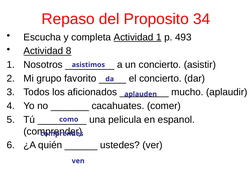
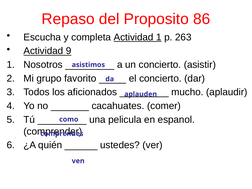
34: 34 -> 86
493: 493 -> 263
8: 8 -> 9
